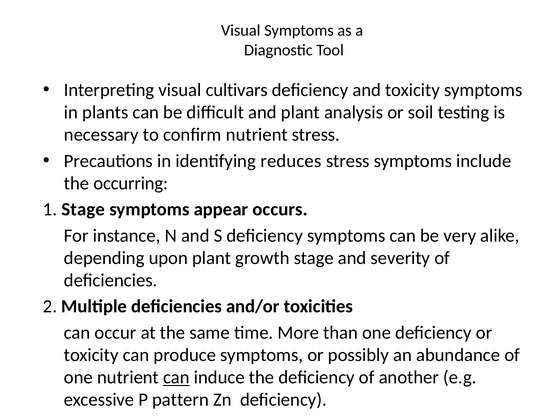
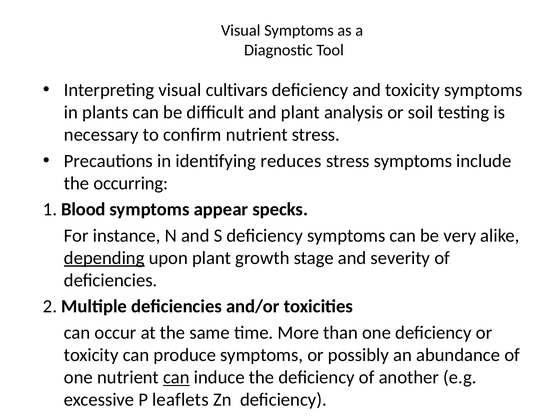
1 Stage: Stage -> Blood
occurs: occurs -> specks
depending underline: none -> present
pattern: pattern -> leaflets
